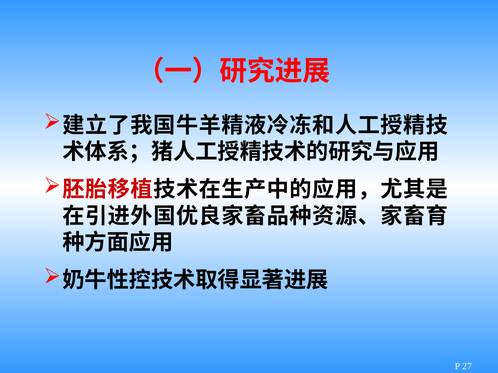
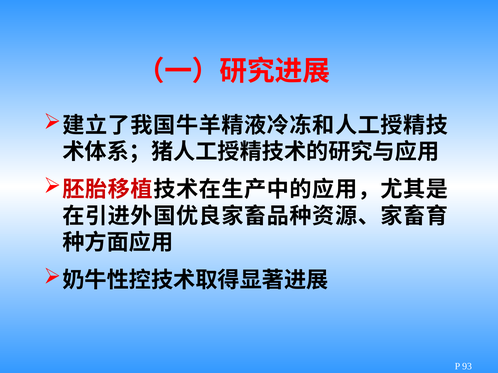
27: 27 -> 93
